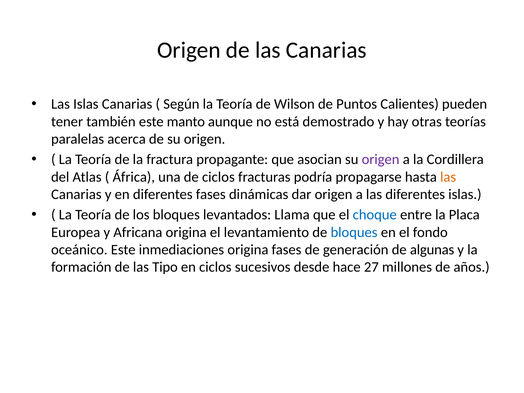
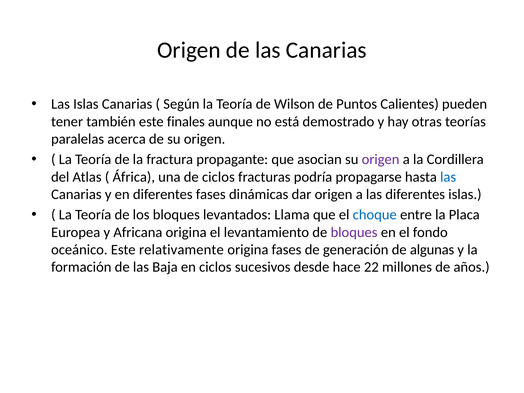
manto: manto -> finales
las at (448, 177) colour: orange -> blue
bloques at (354, 232) colour: blue -> purple
inmediaciones: inmediaciones -> relativamente
Tipo: Tipo -> Baja
27: 27 -> 22
